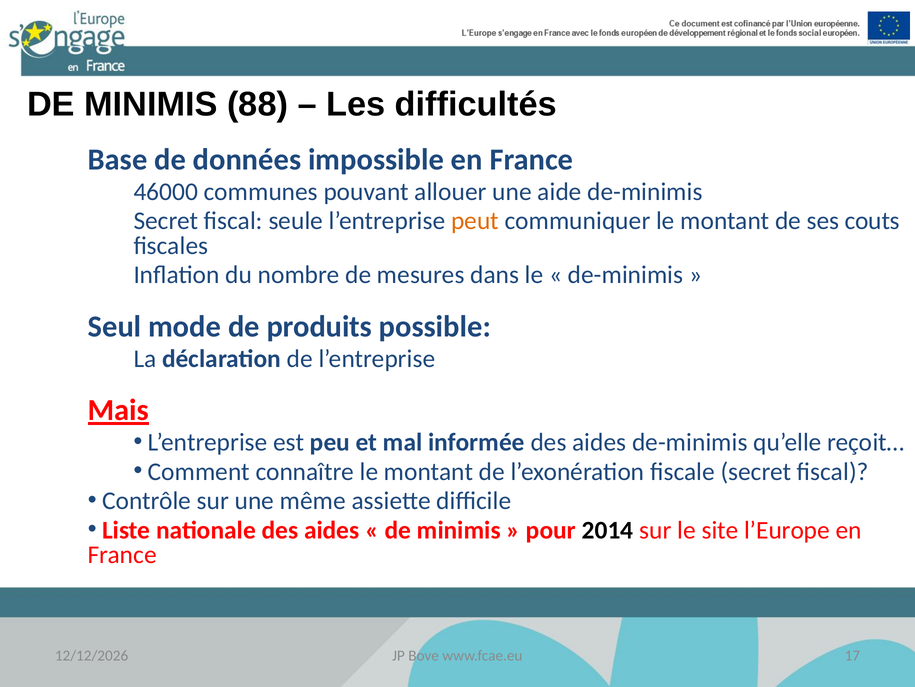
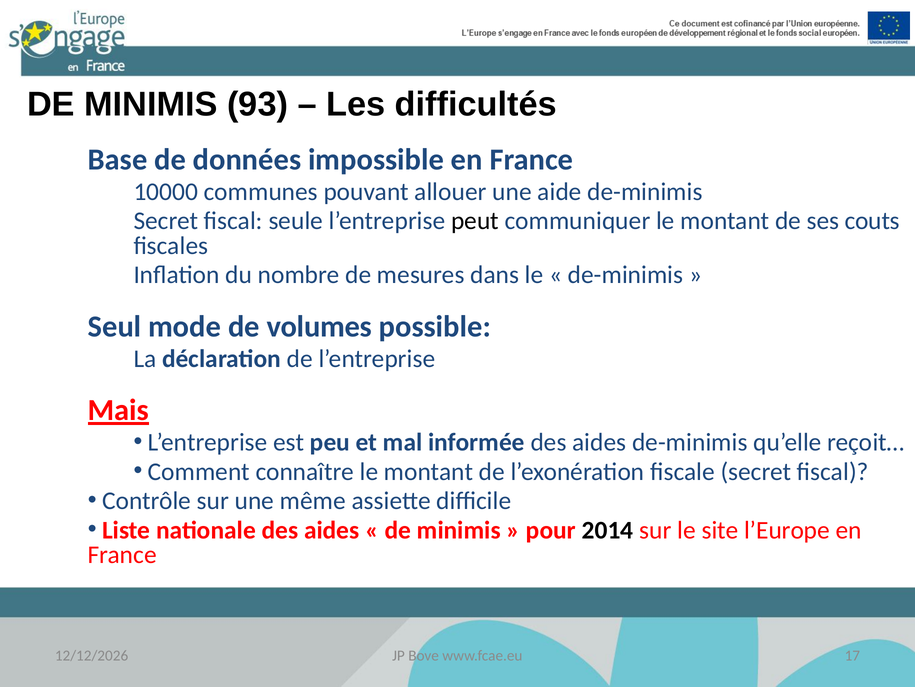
88: 88 -> 93
46000: 46000 -> 10000
peut colour: orange -> black
produits: produits -> volumes
